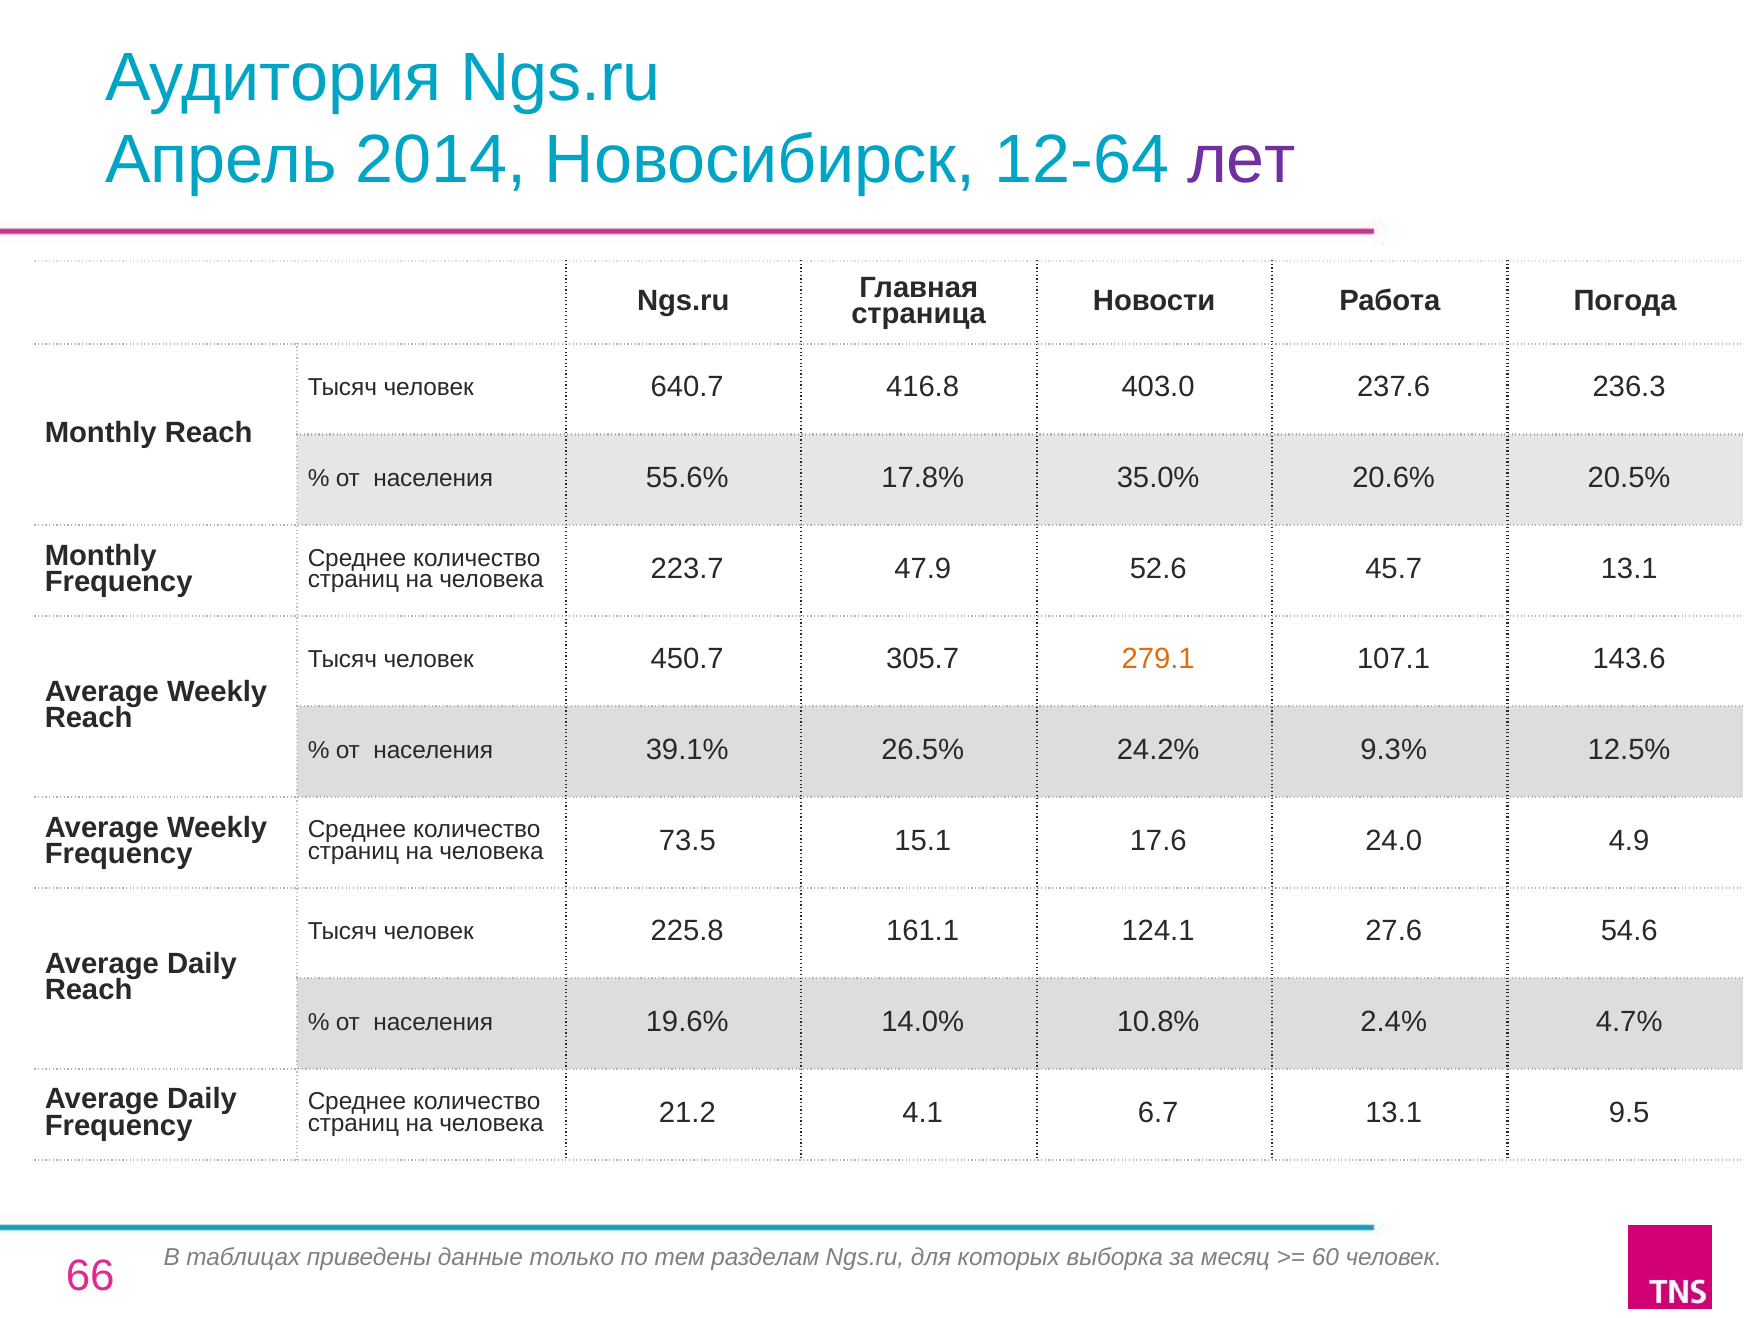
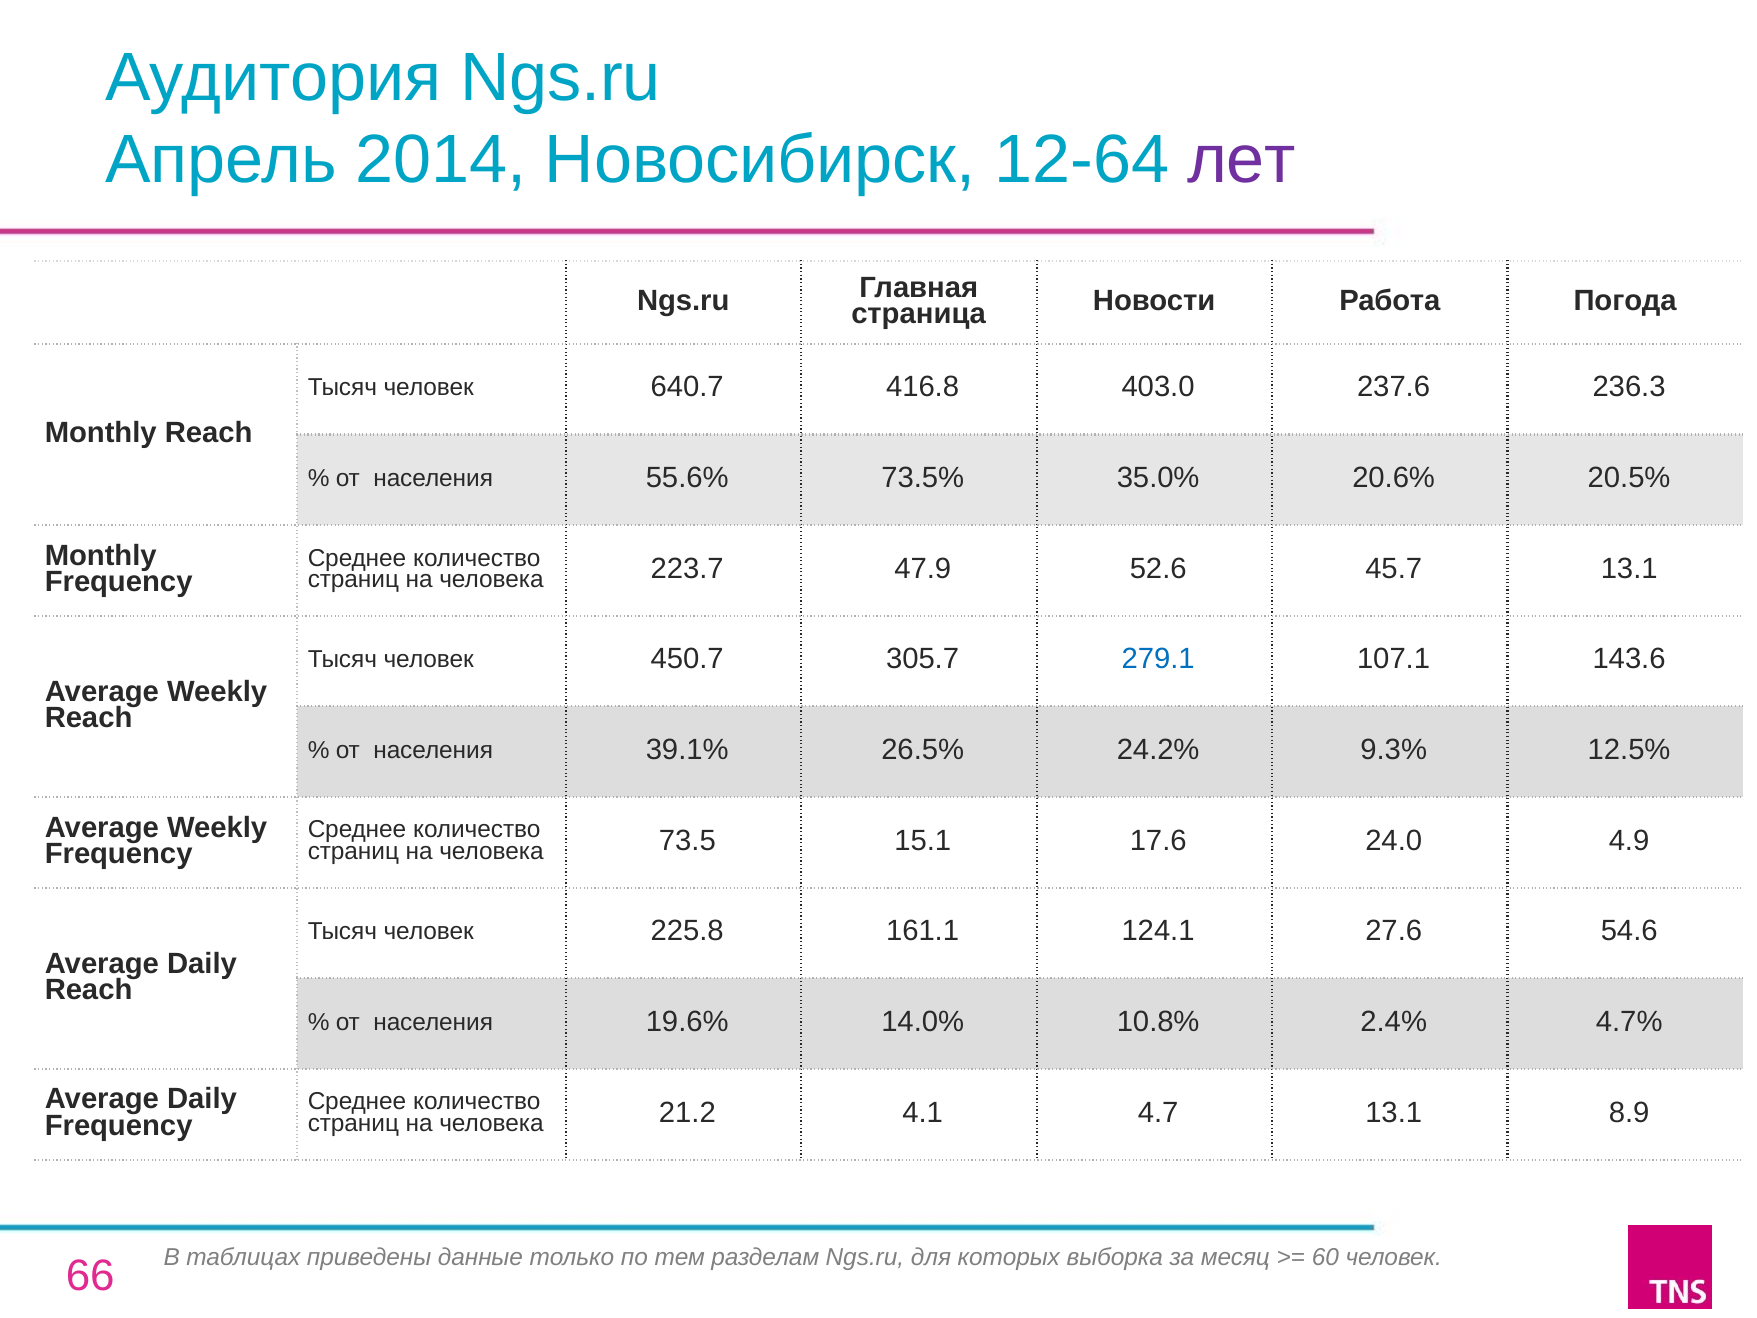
17.8%: 17.8% -> 73.5%
279.1 colour: orange -> blue
6.7: 6.7 -> 4.7
9.5: 9.5 -> 8.9
